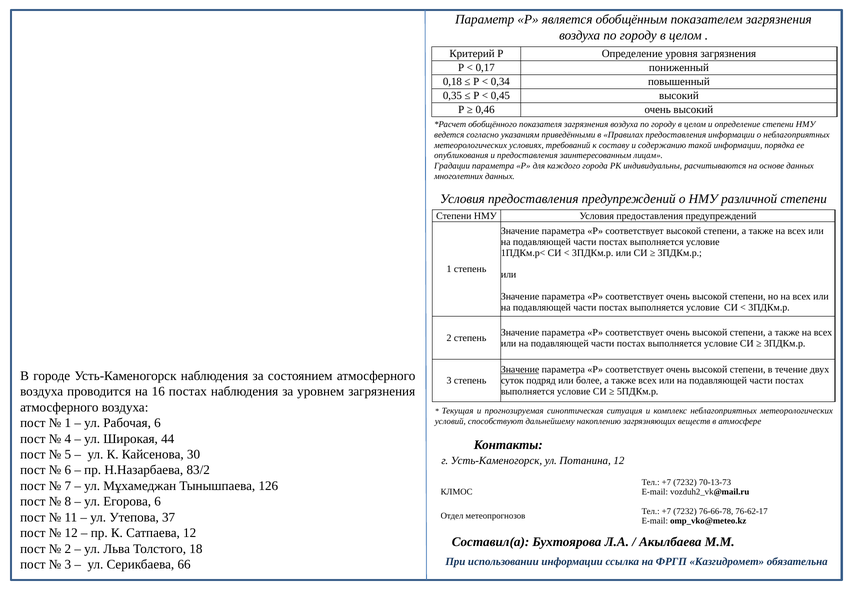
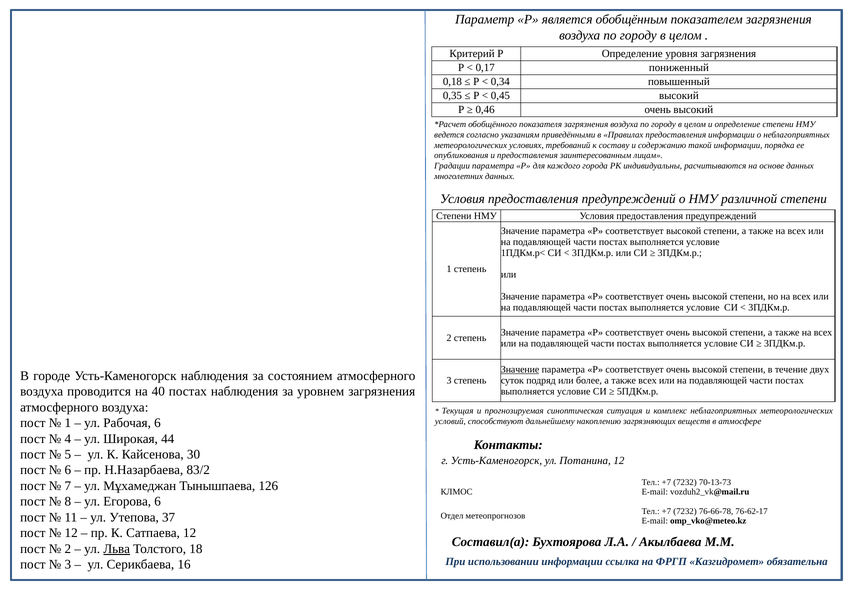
16: 16 -> 40
Льва underline: none -> present
66: 66 -> 16
